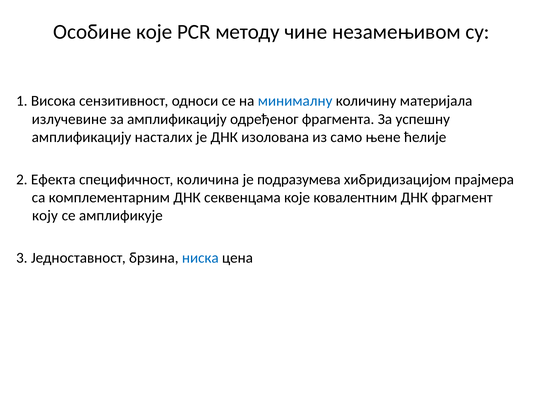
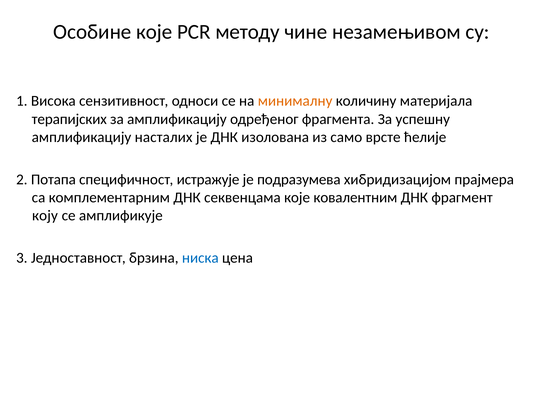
минималну colour: blue -> orange
излучевине: излучевине -> терапијских
њене: њене -> врсте
Ефекта: Ефекта -> Потапа
количина: количина -> истражује
